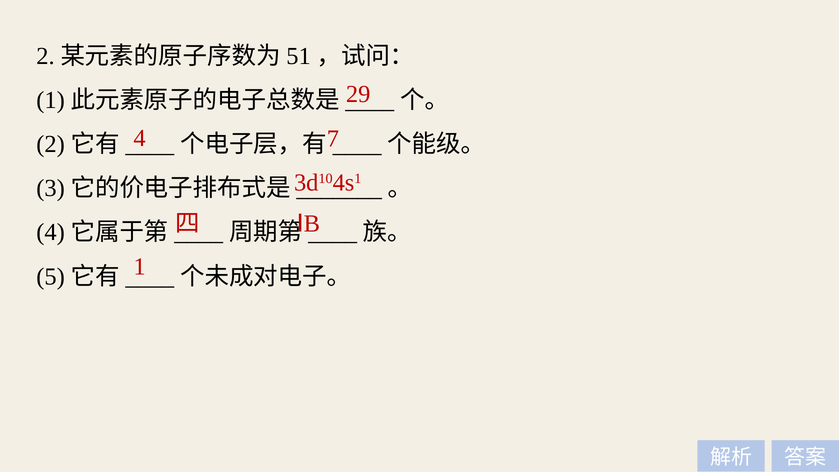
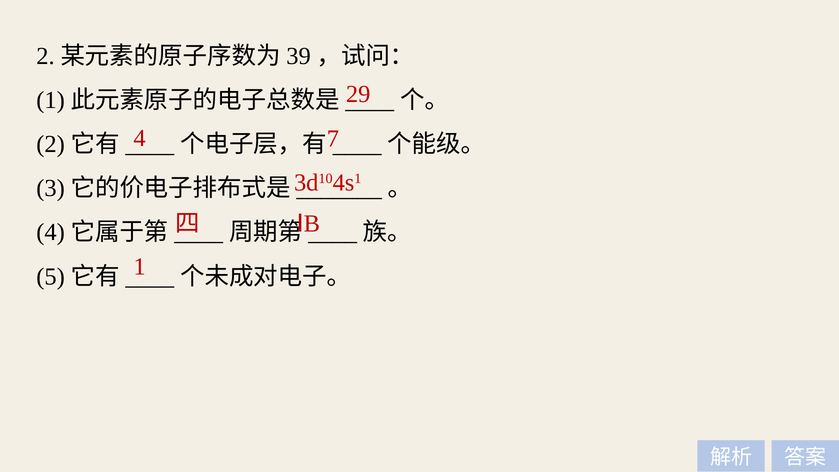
51: 51 -> 39
